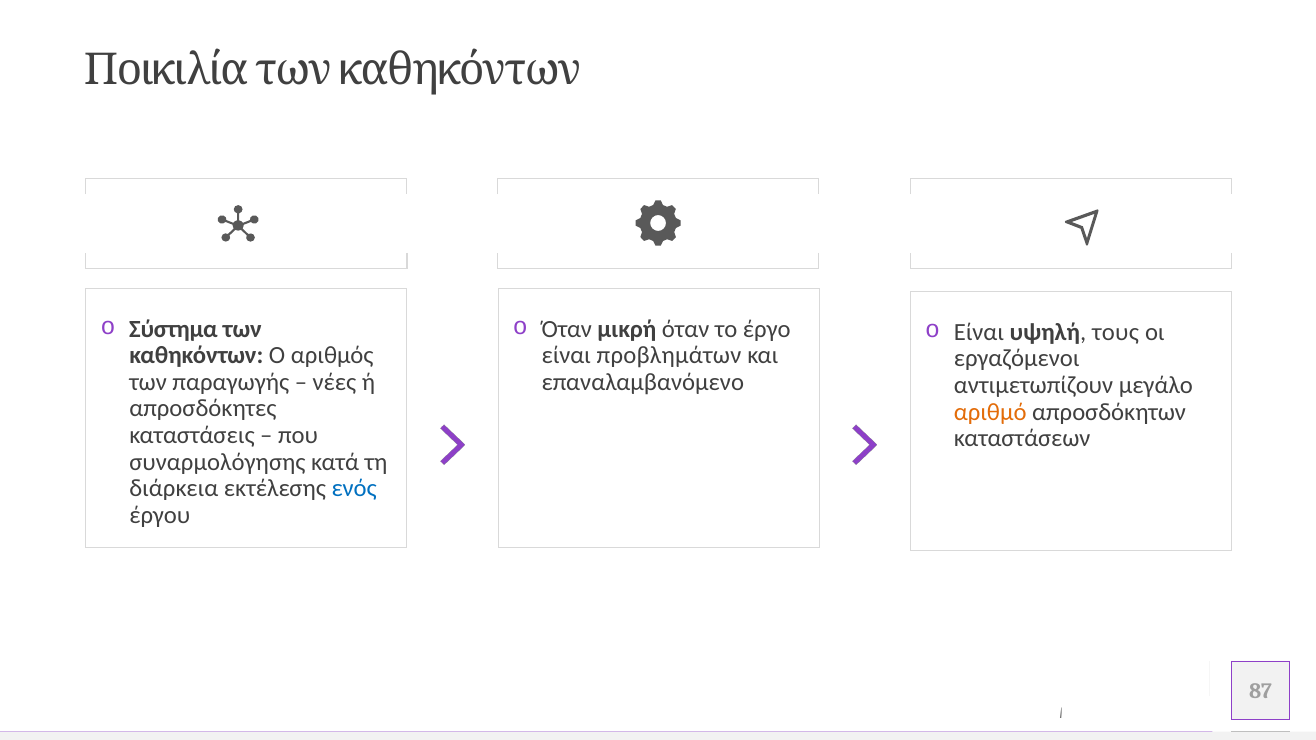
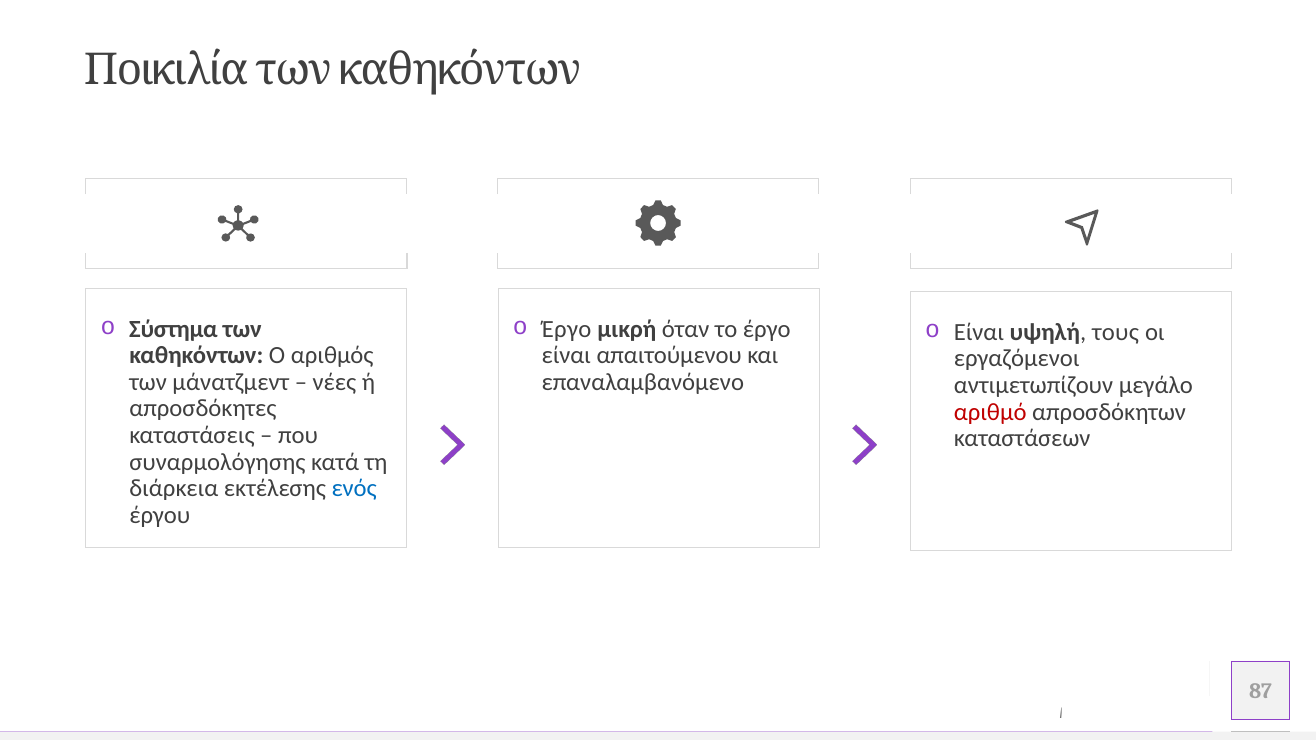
Όταν at (567, 329): Όταν -> Έργο
προβλημάτων: προβλημάτων -> απαιτούμενου
παραγωγής: παραγωγής -> μάνατζμεντ
αριθμό colour: orange -> red
